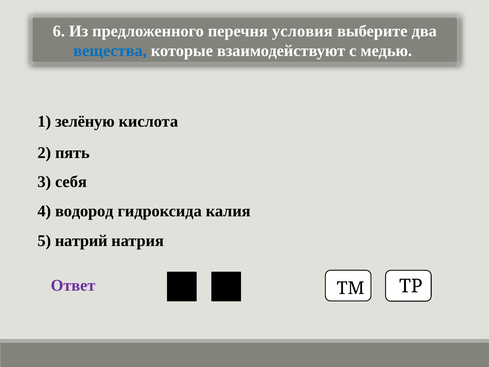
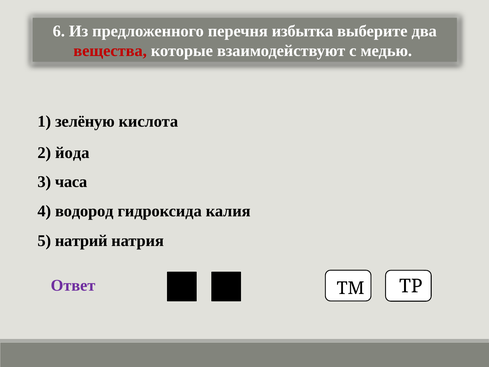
условия: условия -> избытка
вещества colour: blue -> red
пять: пять -> йода
себя: себя -> часа
